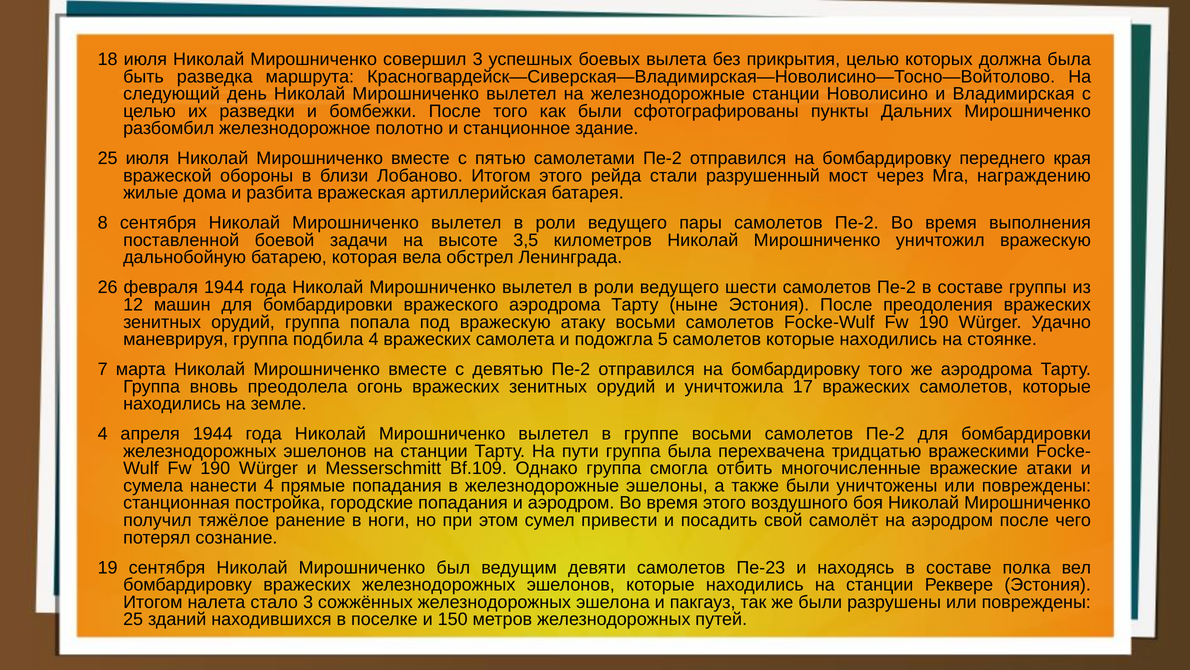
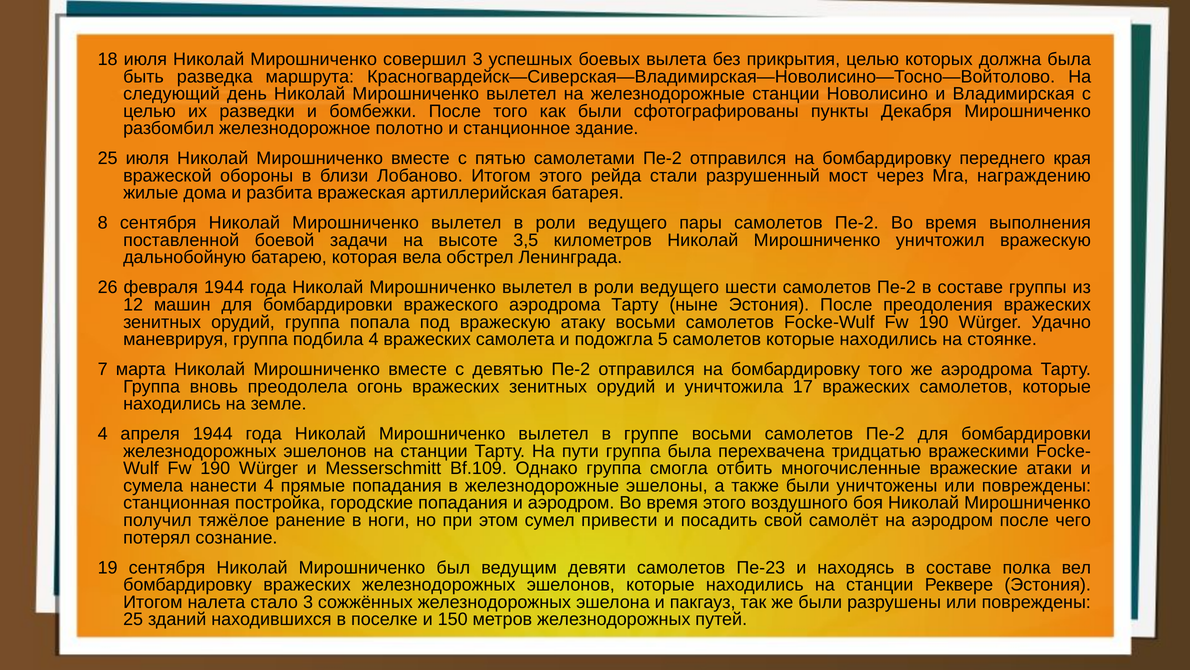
Дальних: Дальних -> Декабря
